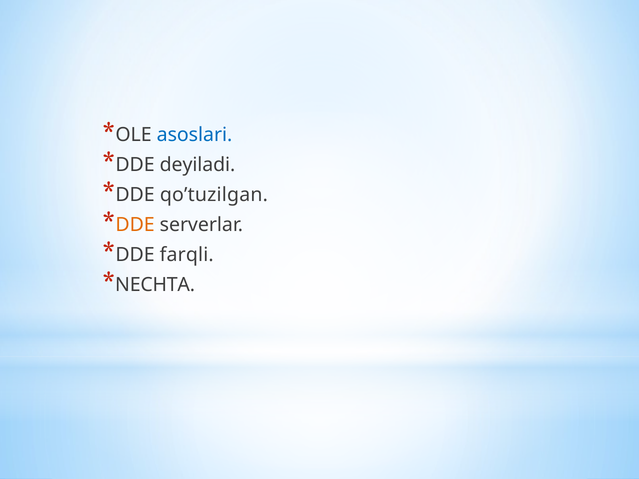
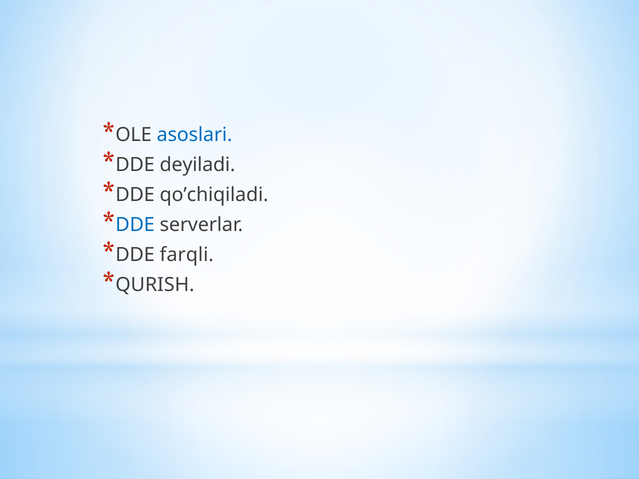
qo’tuzilgan: qo’tuzilgan -> qo’chiqiladi
DDE at (135, 225) colour: orange -> blue
NECHTA: NECHTA -> QURISH
